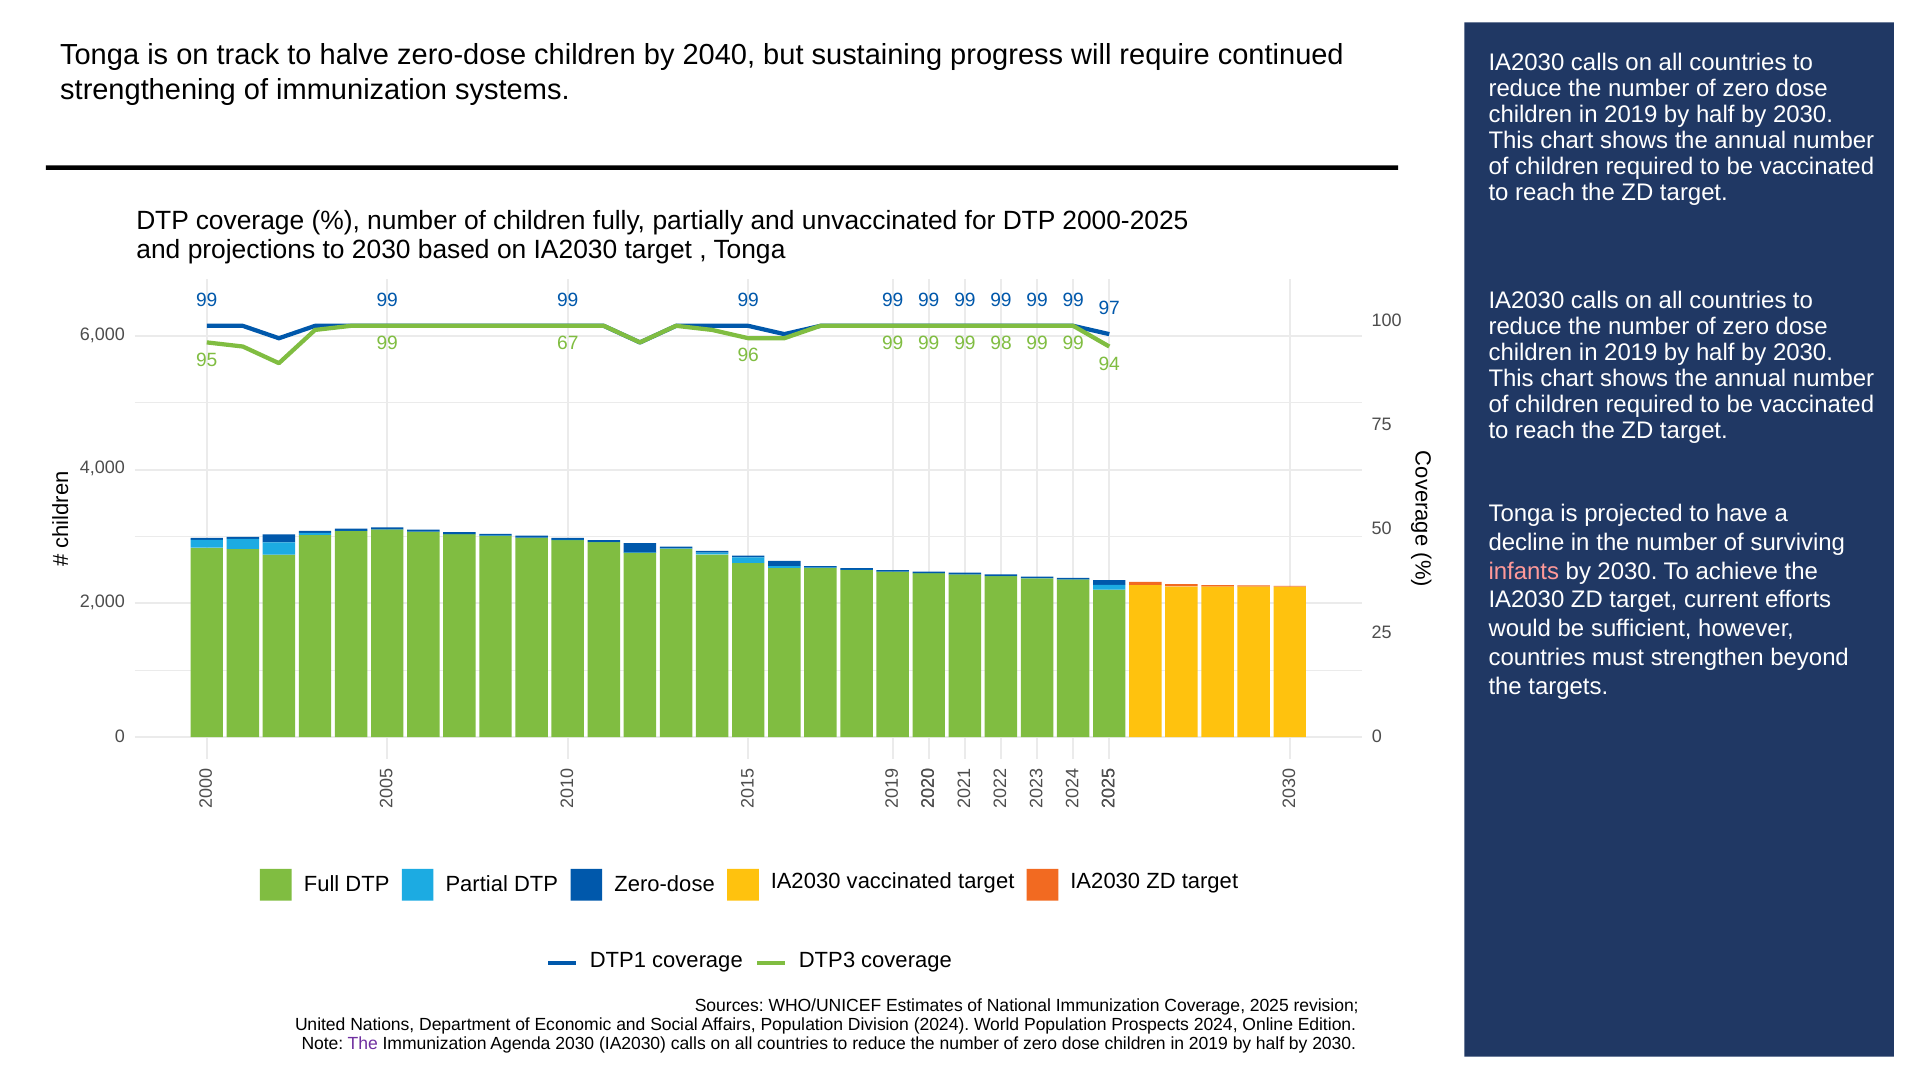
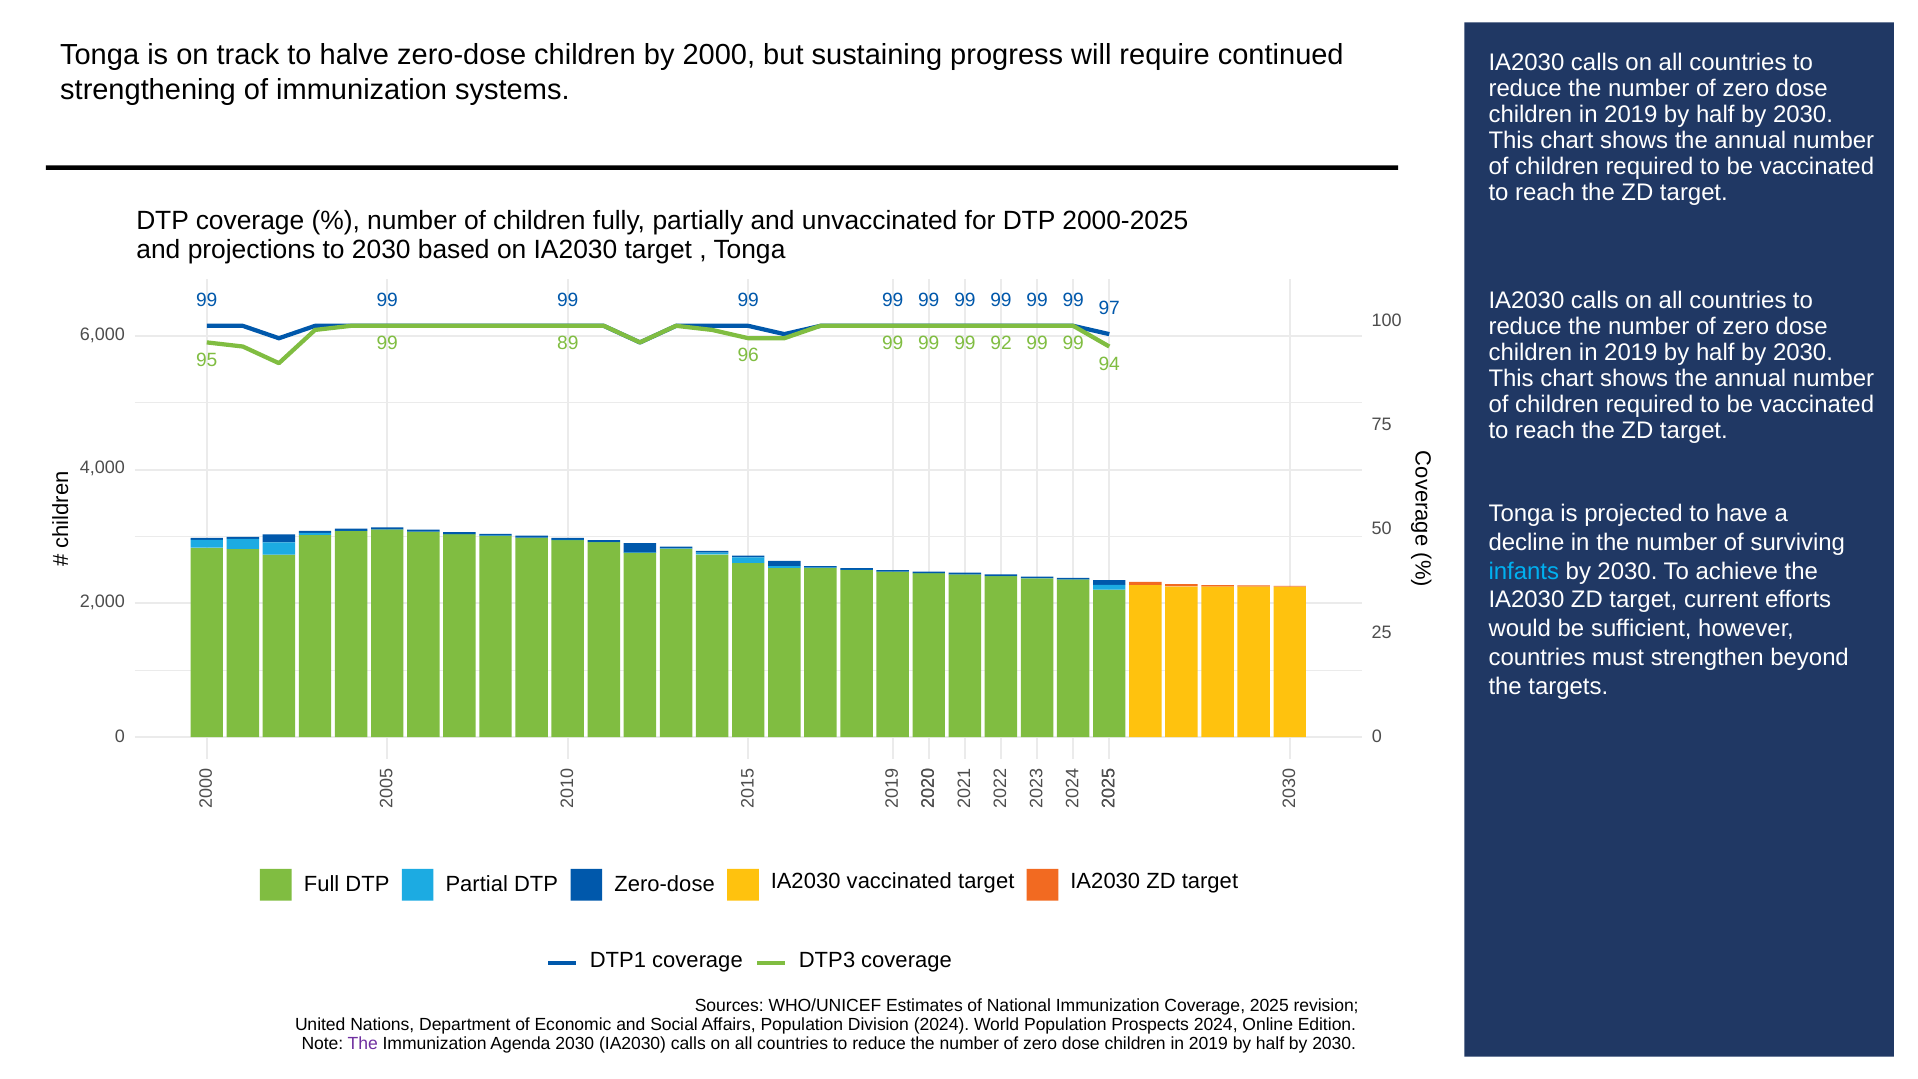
2040: 2040 -> 2000
67: 67 -> 89
98: 98 -> 92
infants colour: pink -> light blue
